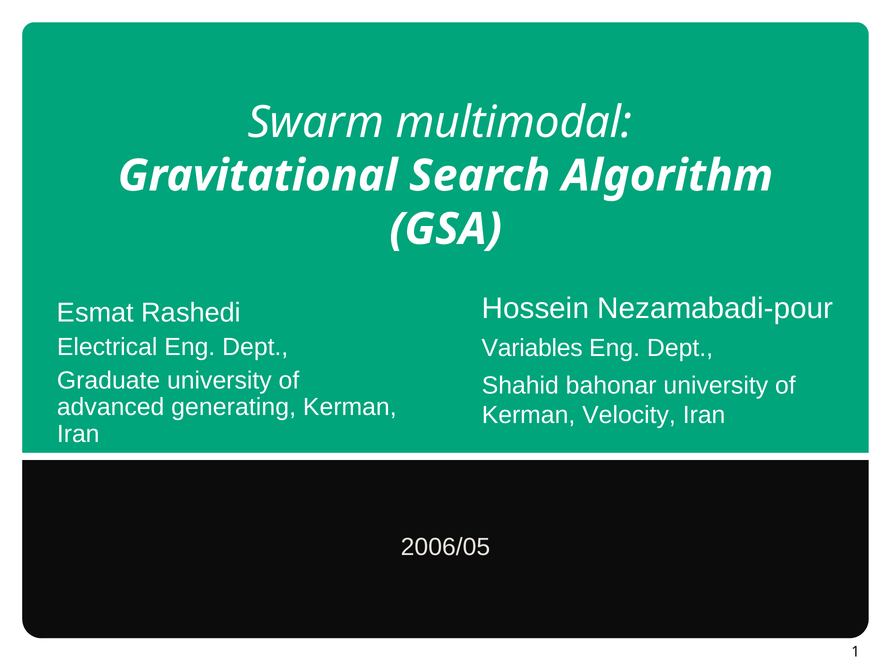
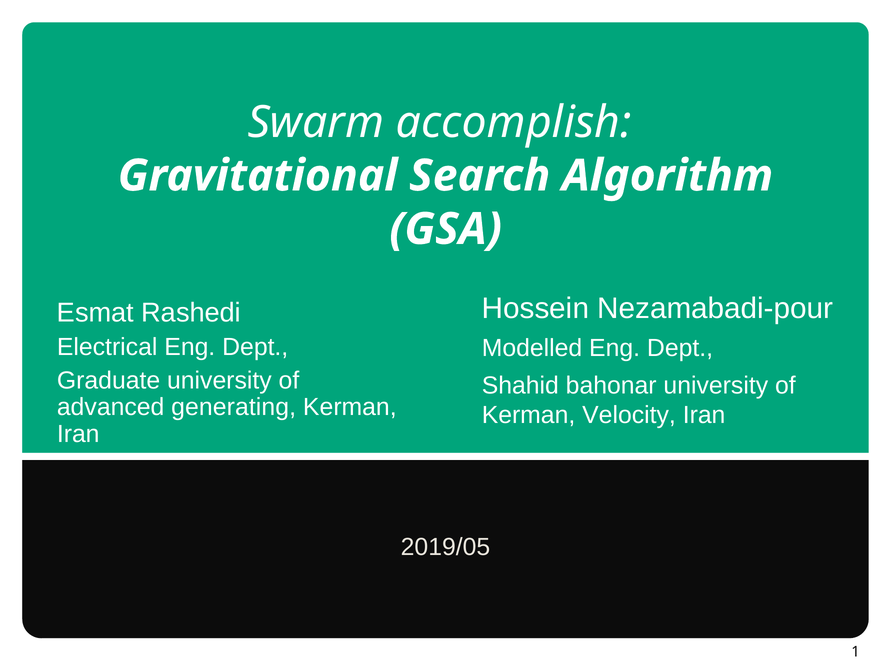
multimodal: multimodal -> accomplish
Variables: Variables -> Modelled
2006/05: 2006/05 -> 2019/05
